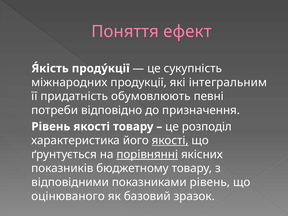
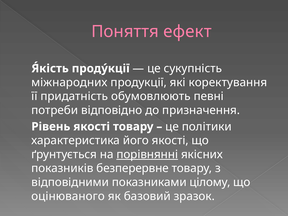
інтегральним: інтегральним -> коректування
розподіл: розподіл -> політики
якості at (170, 141) underline: present -> none
бюджетному: бюджетному -> безперервне
показниками рівень: рівень -> цілому
